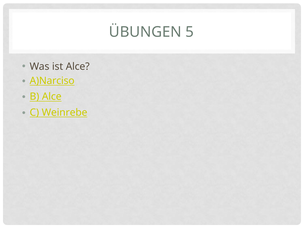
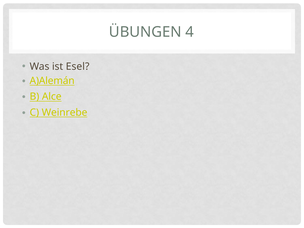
5: 5 -> 4
ist Alce: Alce -> Esel
A)Narciso: A)Narciso -> A)Alemán
